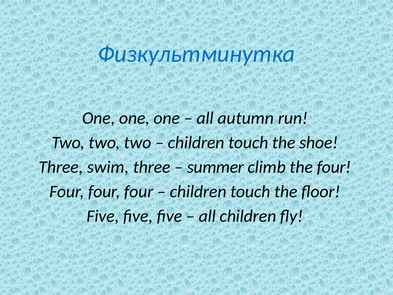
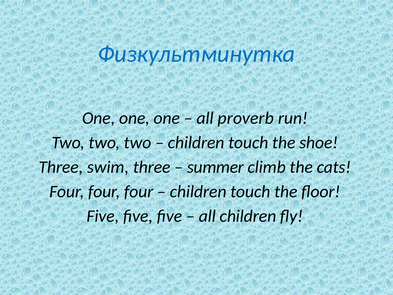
autumn: autumn -> proverb
the four: four -> cats
